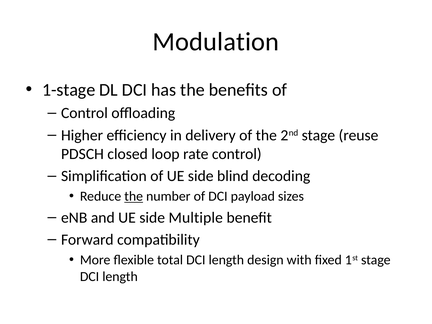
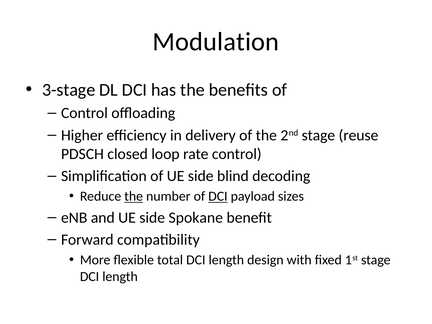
1-stage: 1-stage -> 3-stage
DCI at (218, 196) underline: none -> present
Multiple: Multiple -> Spokane
